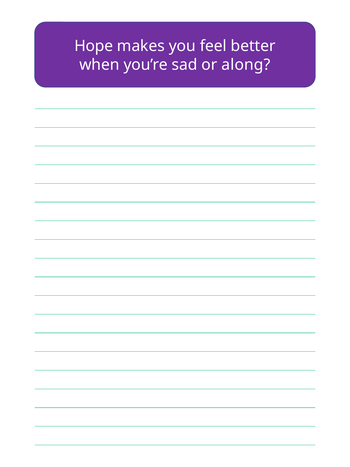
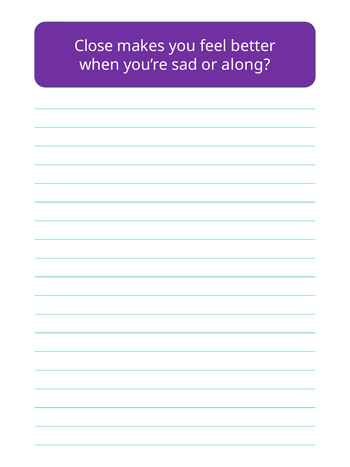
Hope: Hope -> Close
